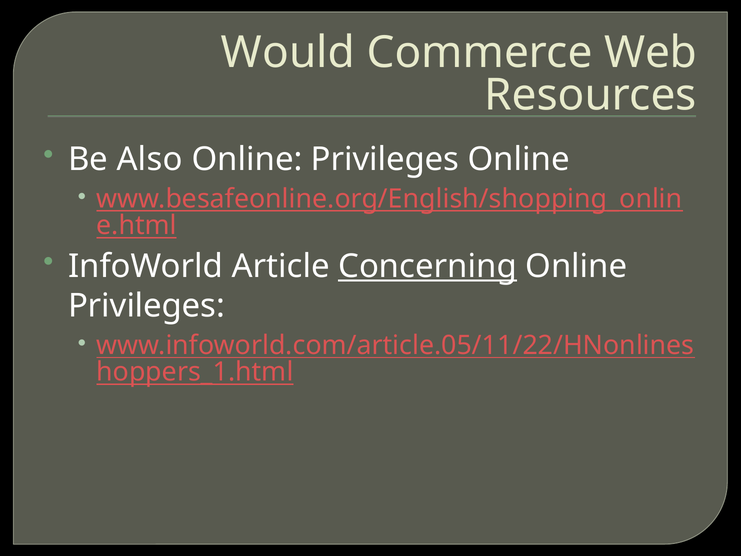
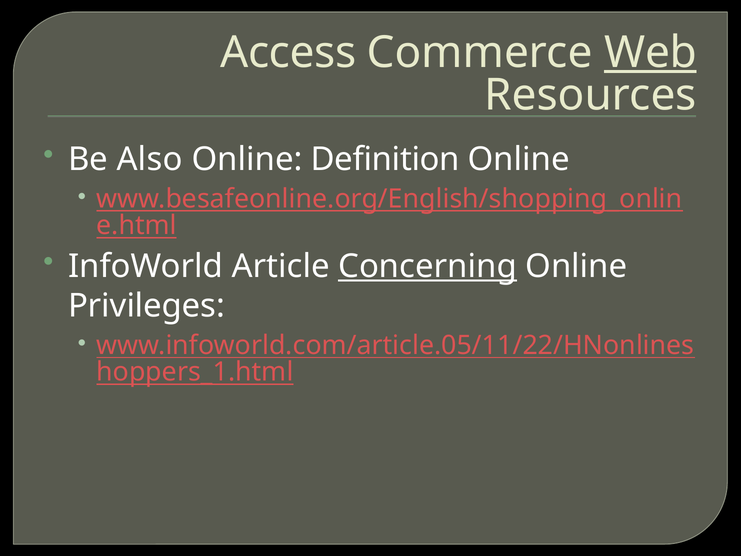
Would: Would -> Access
Web underline: none -> present
Privileges at (385, 159): Privileges -> Definition
